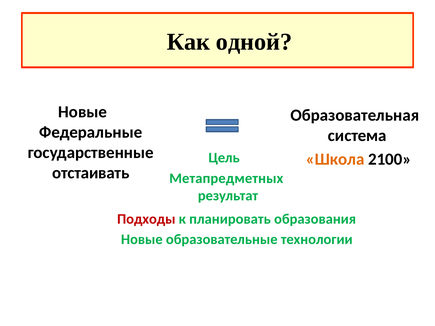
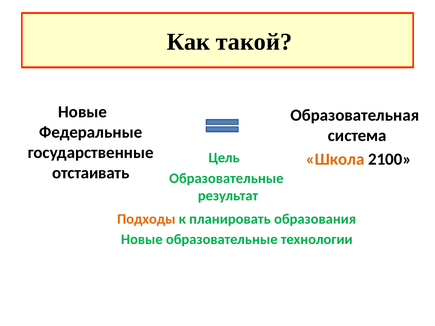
одной: одной -> такой
Метапредметных at (226, 178): Метапредметных -> Образовательные
Подходы colour: red -> orange
